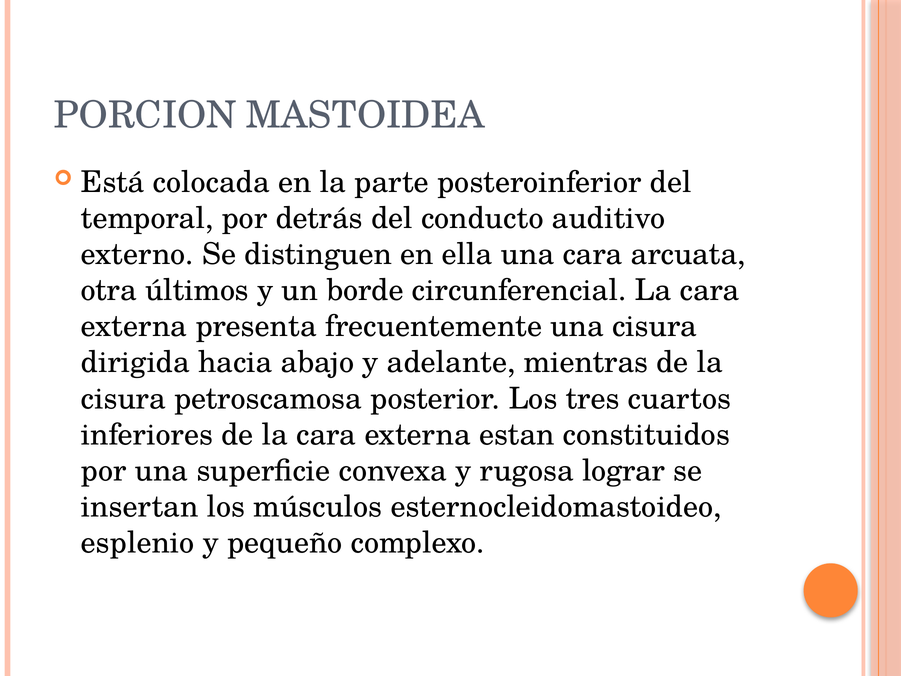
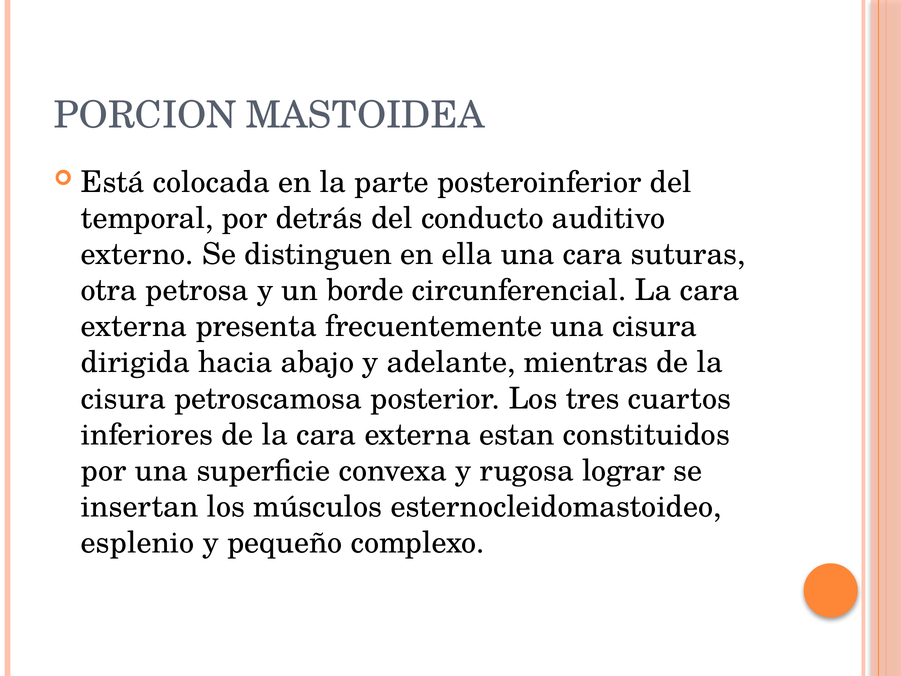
arcuata: arcuata -> suturas
últimos: últimos -> petrosa
